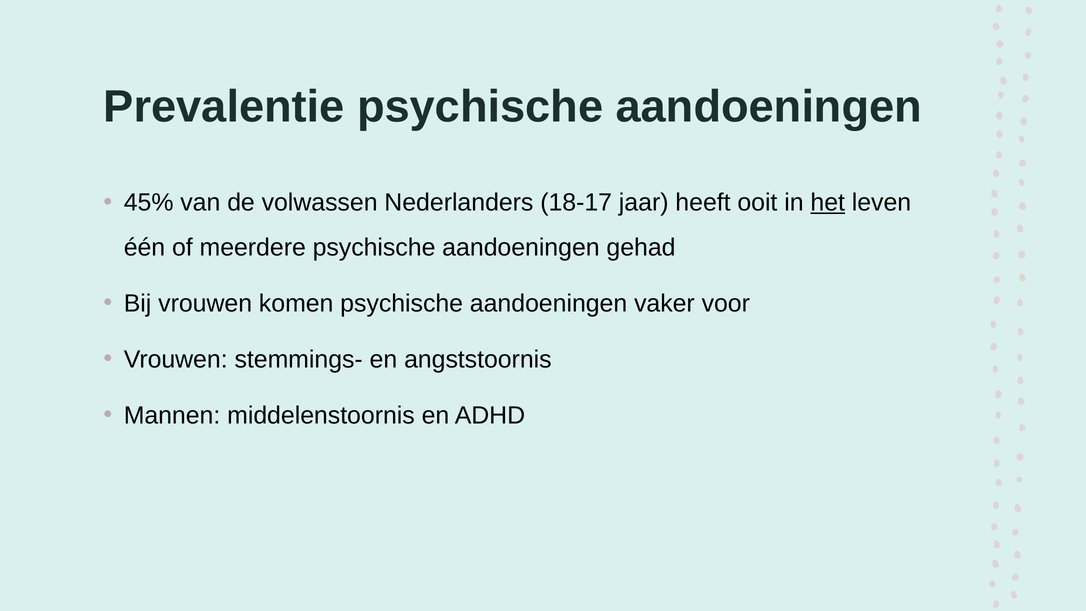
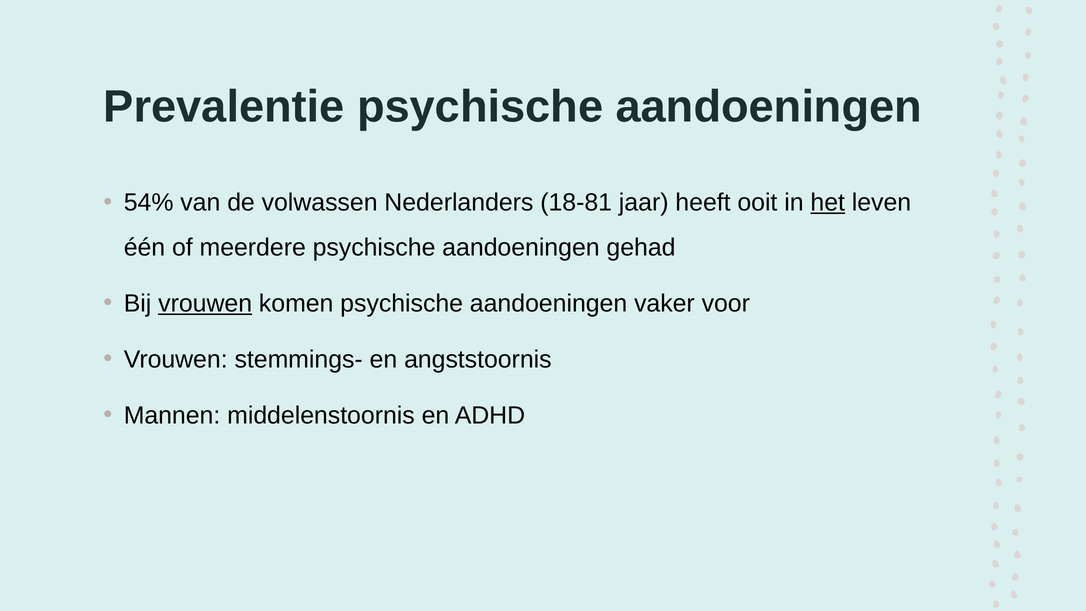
45%: 45% -> 54%
18-17: 18-17 -> 18-81
vrouwen at (205, 303) underline: none -> present
